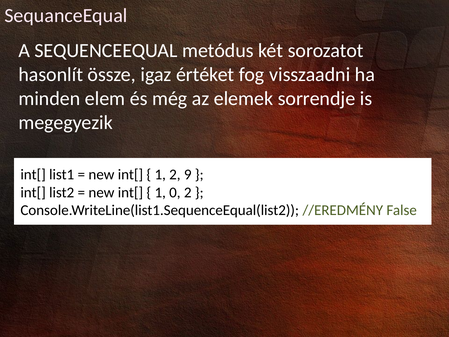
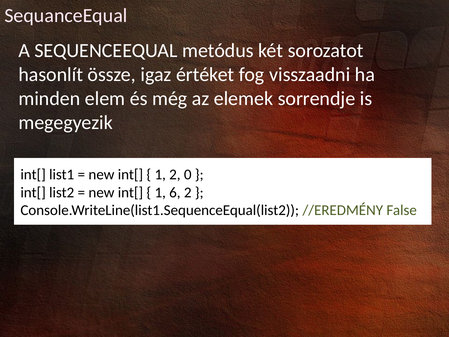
9: 9 -> 0
0: 0 -> 6
